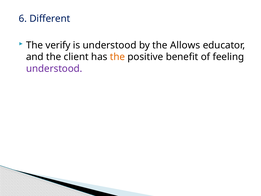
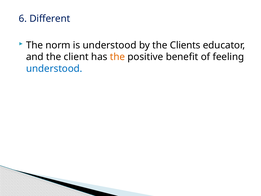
verify: verify -> norm
Allows: Allows -> Clients
understood at (54, 69) colour: purple -> blue
